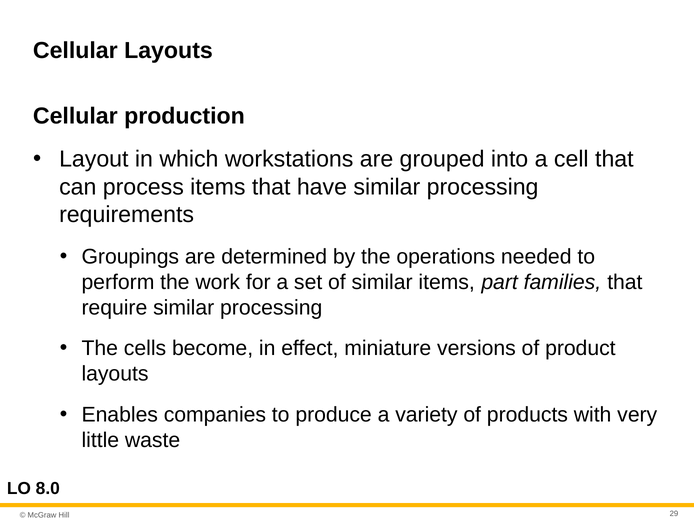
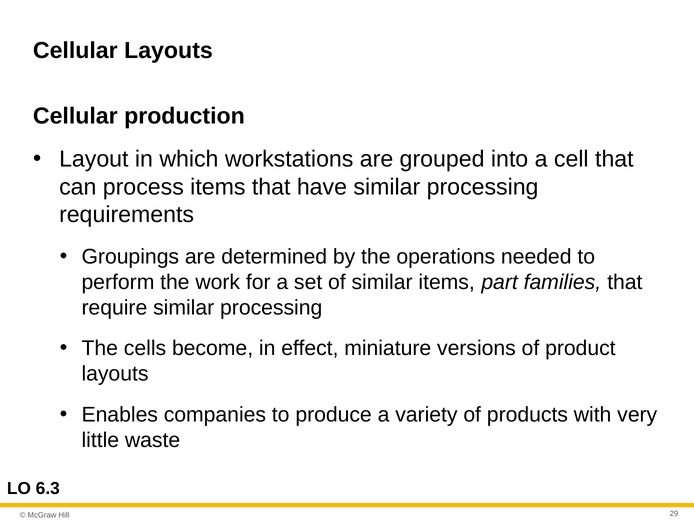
8.0: 8.0 -> 6.3
